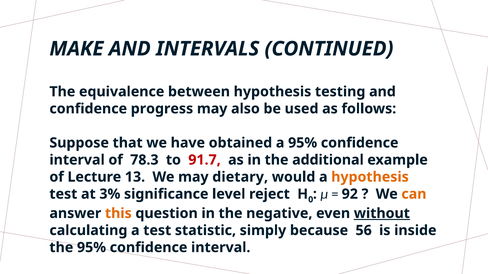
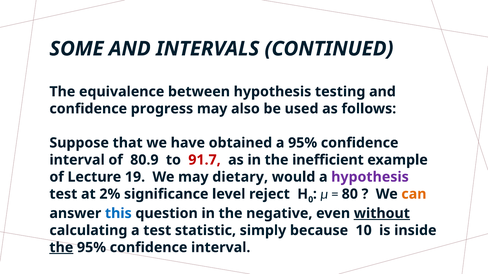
MAKE: MAKE -> SOME
78.3: 78.3 -> 80.9
additional: additional -> inefficient
13: 13 -> 19
hypothesis at (370, 177) colour: orange -> purple
3%: 3% -> 2%
92: 92 -> 80
this colour: orange -> blue
56: 56 -> 10
the at (61, 248) underline: none -> present
